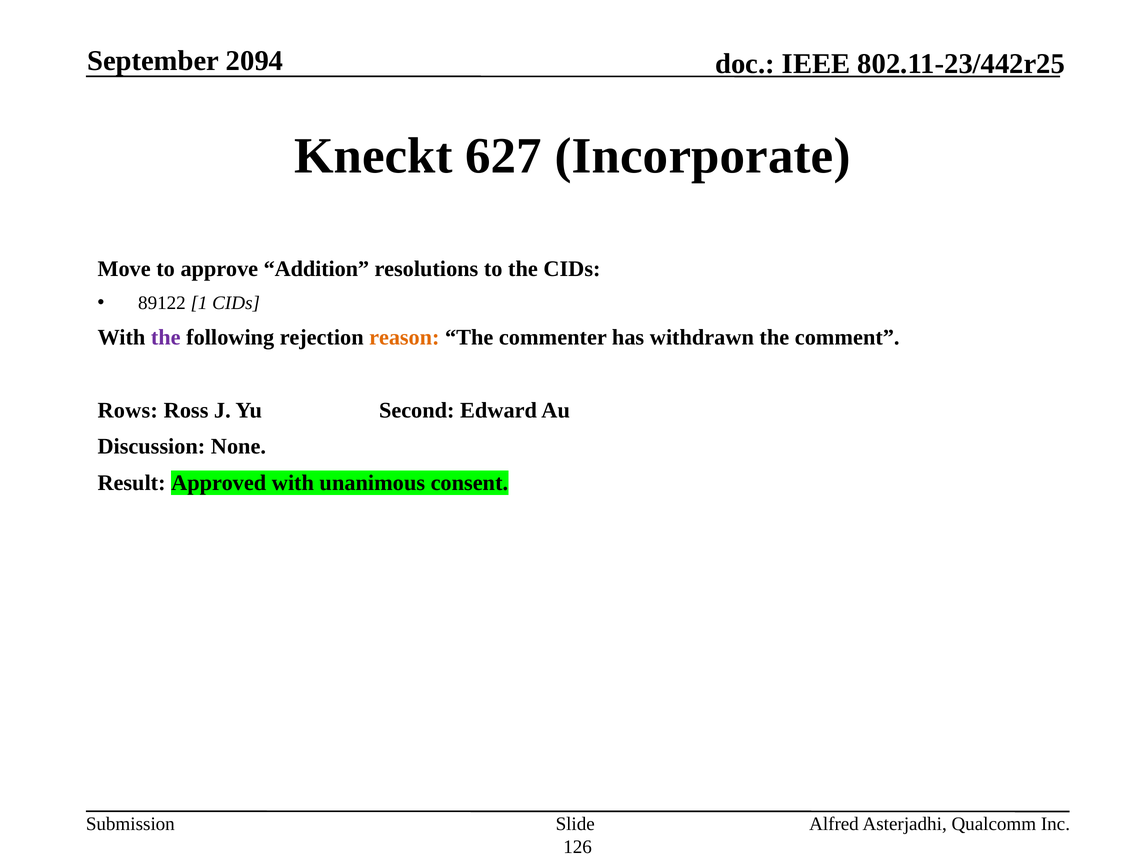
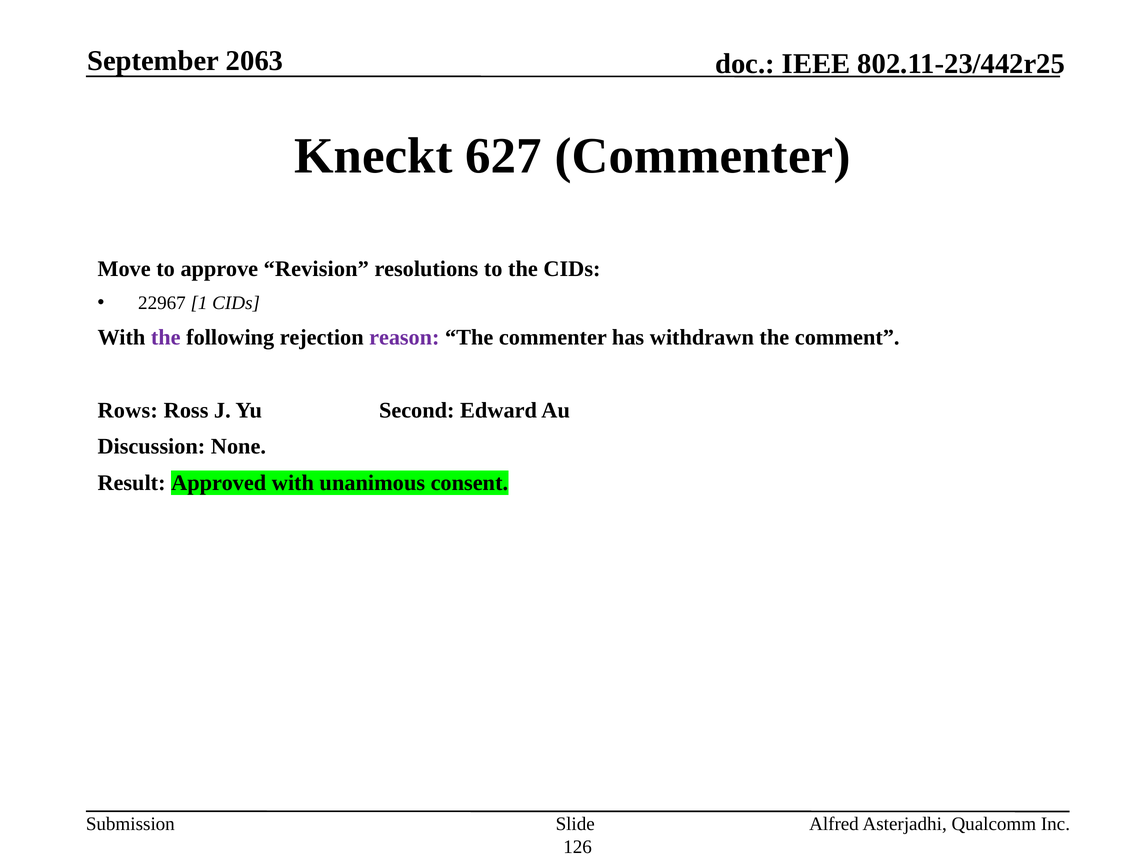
2094: 2094 -> 2063
627 Incorporate: Incorporate -> Commenter
Addition: Addition -> Revision
89122: 89122 -> 22967
reason colour: orange -> purple
